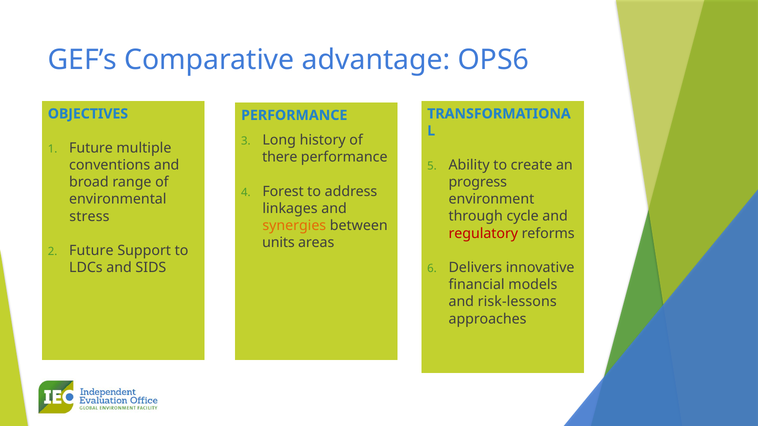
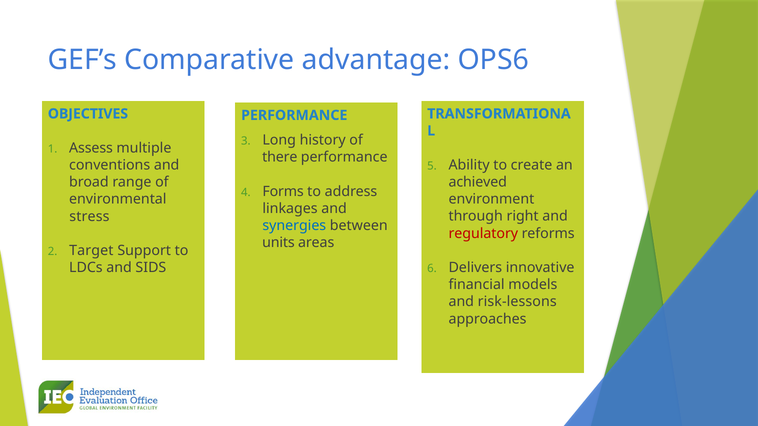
Future at (91, 148): Future -> Assess
progress: progress -> achieved
Forest: Forest -> Forms
cycle: cycle -> right
synergies colour: orange -> blue
Future at (91, 251): Future -> Target
